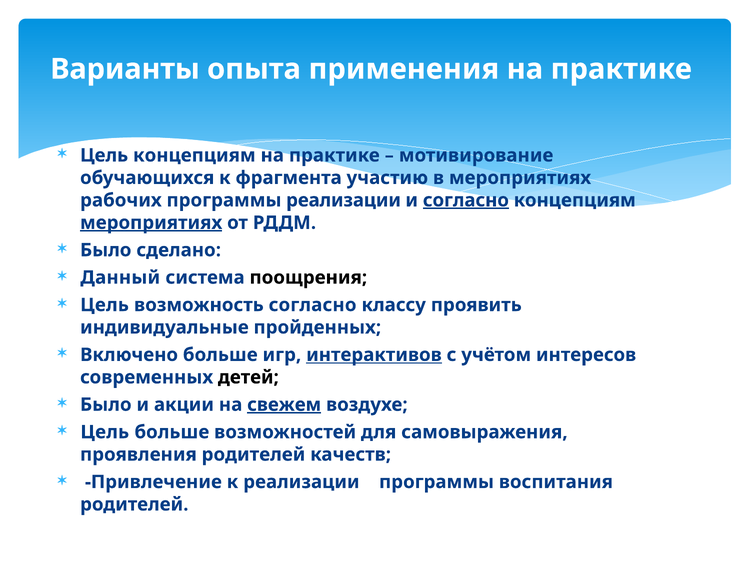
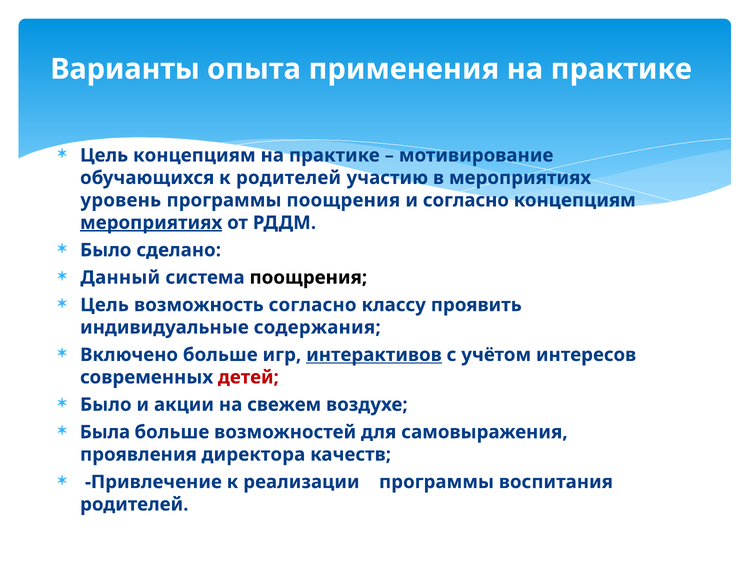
к фрагмента: фрагмента -> родителей
рабочих: рабочих -> уровень
программы реализации: реализации -> поощрения
согласно at (466, 201) underline: present -> none
пройденных: пройденных -> содержания
детей colour: black -> red
свежем underline: present -> none
Цель at (105, 433): Цель -> Была
проявления родителей: родителей -> директора
